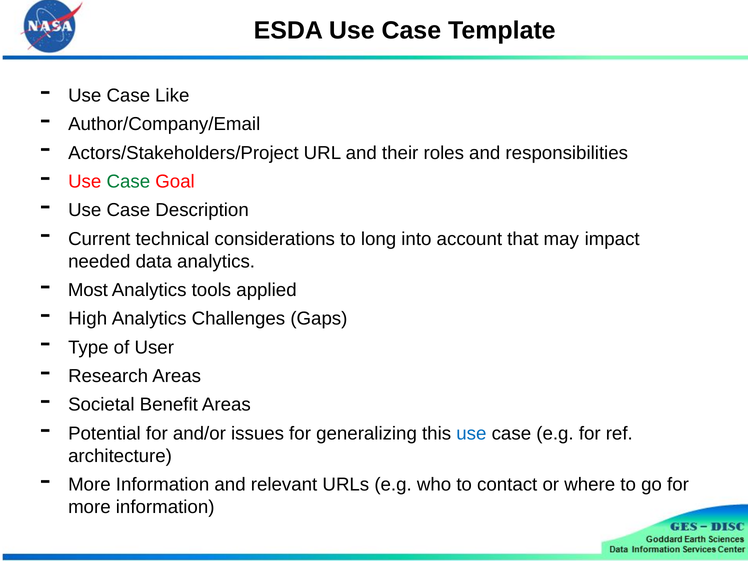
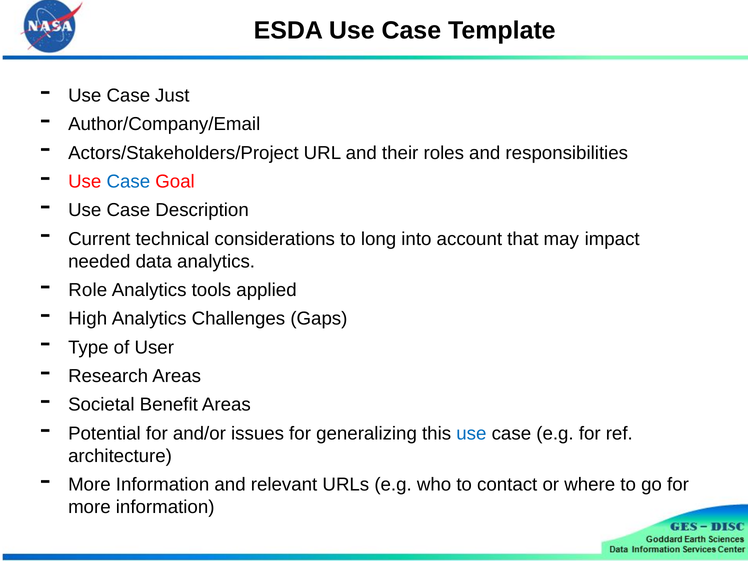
Like: Like -> Just
Case at (128, 182) colour: green -> blue
Most: Most -> Role
